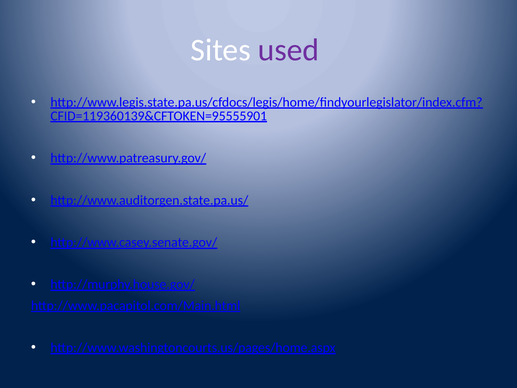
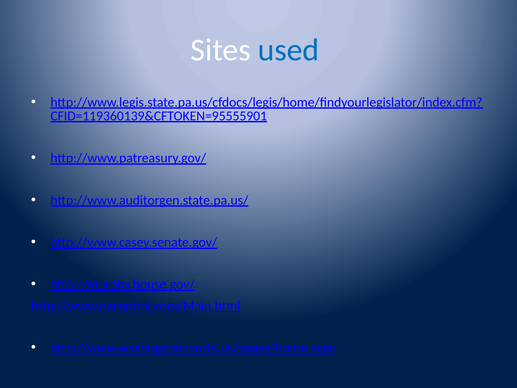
used colour: purple -> blue
